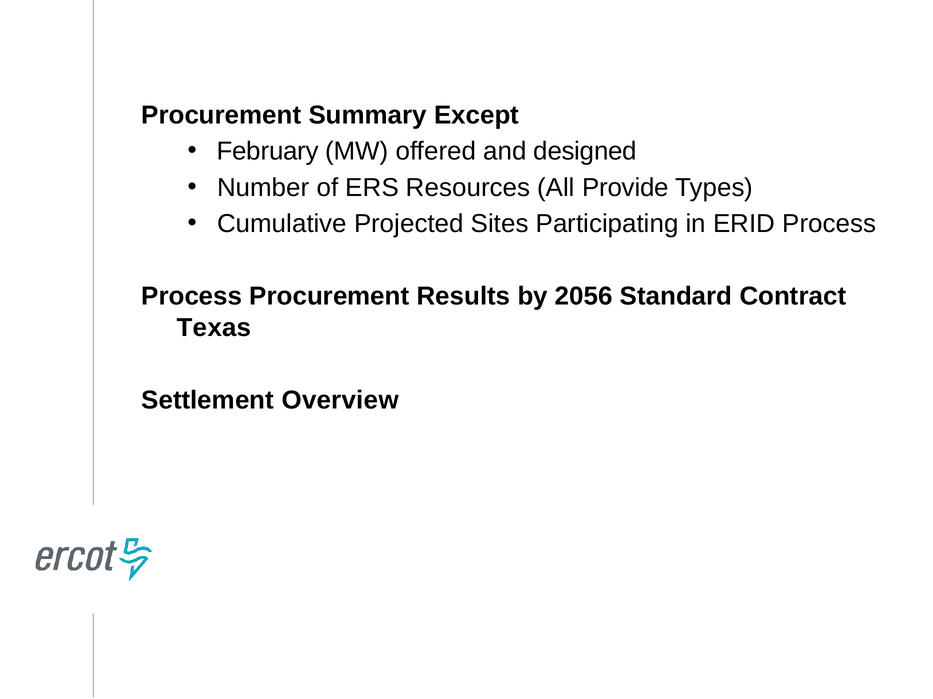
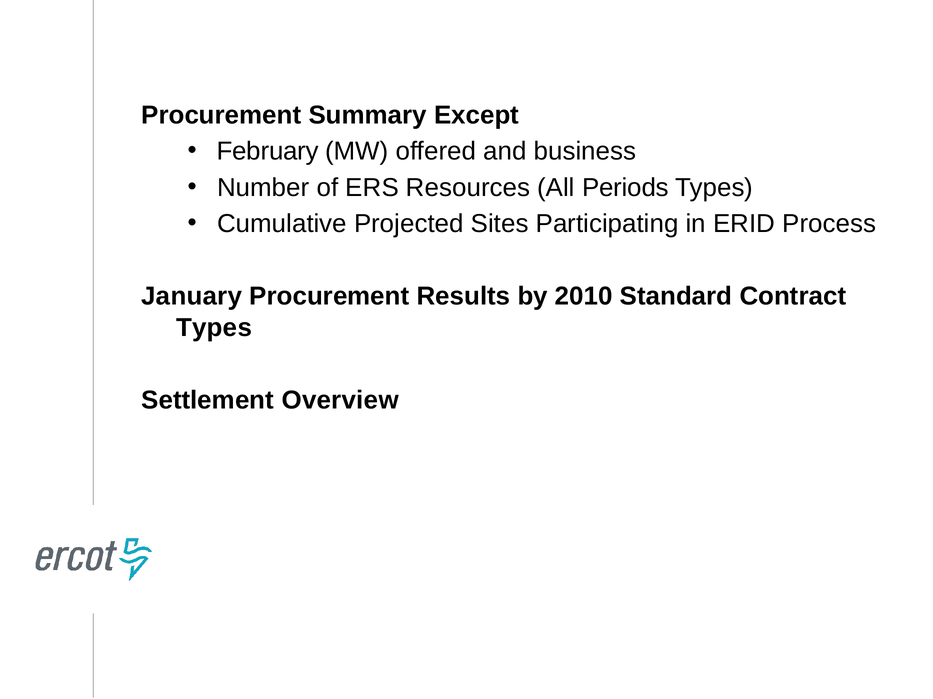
designed: designed -> business
Provide: Provide -> Periods
Process at (192, 297): Process -> January
2056: 2056 -> 2010
Texas at (214, 328): Texas -> Types
